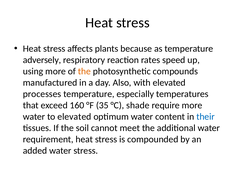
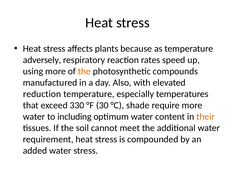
processes: processes -> reduction
160: 160 -> 330
35: 35 -> 30
to elevated: elevated -> including
their colour: blue -> orange
